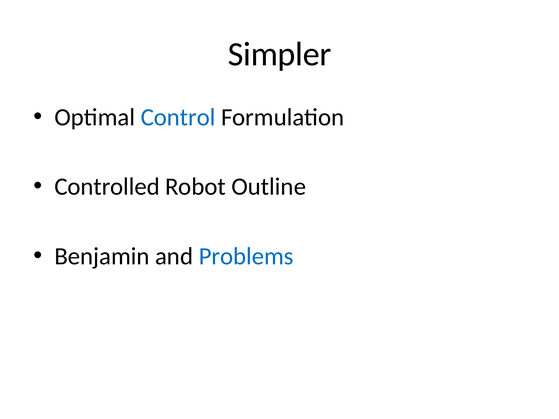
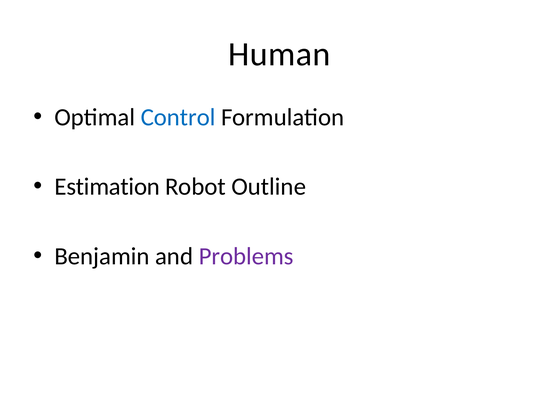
Simpler: Simpler -> Human
Controlled: Controlled -> Estimation
Problems colour: blue -> purple
